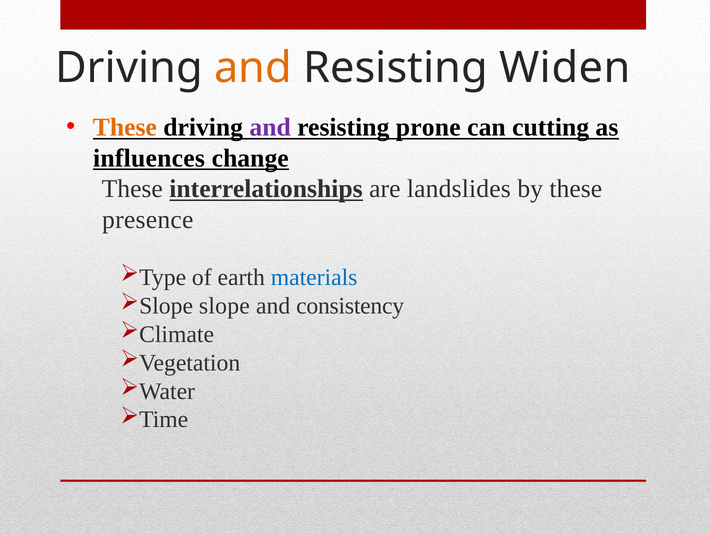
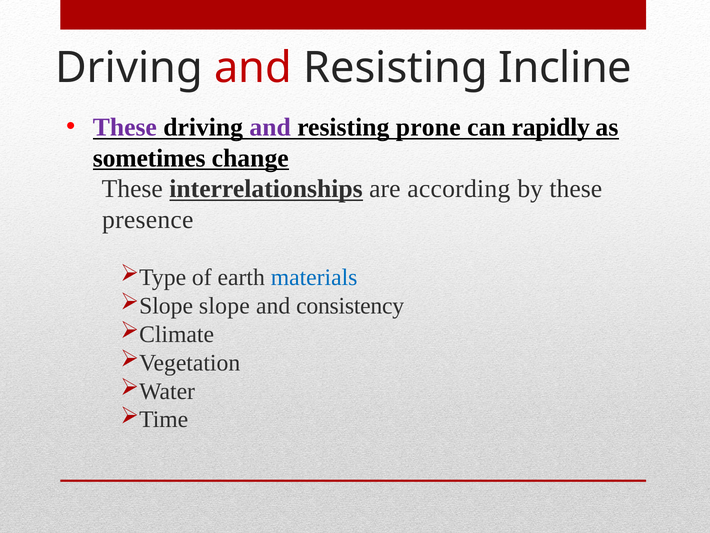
and at (253, 68) colour: orange -> red
Widen: Widen -> Incline
These at (125, 127) colour: orange -> purple
cutting: cutting -> rapidly
influences: influences -> sometimes
landslides: landslides -> according
